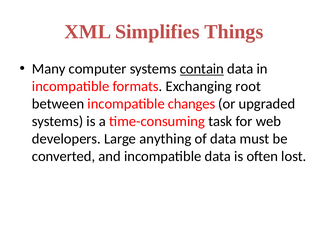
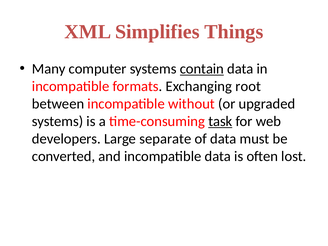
changes: changes -> without
task underline: none -> present
anything: anything -> separate
